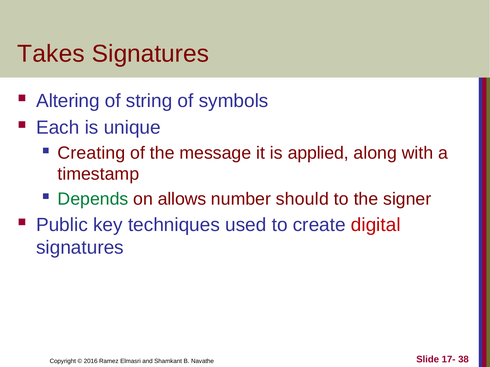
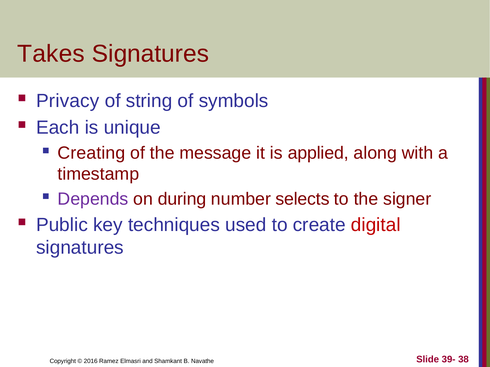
Altering: Altering -> Privacy
Depends colour: green -> purple
allows: allows -> during
should: should -> selects
17-: 17- -> 39-
